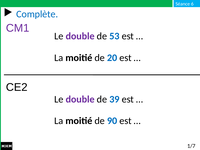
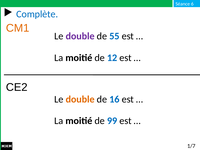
CM1 colour: purple -> orange
53: 53 -> 55
20: 20 -> 12
double at (80, 99) colour: purple -> orange
39: 39 -> 16
90: 90 -> 99
